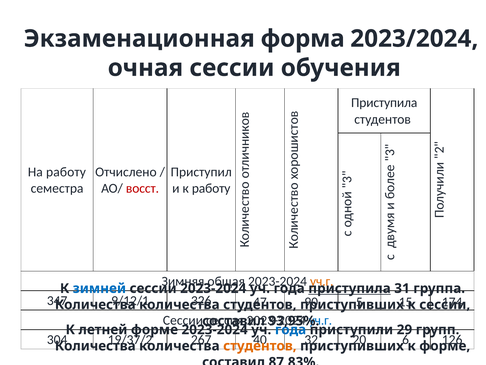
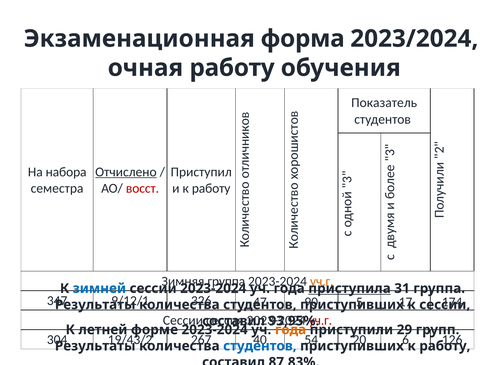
очная сессии: сессии -> работу
Приступила at (384, 103): Приступила -> Показатель
На работу: работу -> набора
Отчислено underline: none -> present
Зимняя общая: общая -> группа
15: 15 -> 17
Количества at (95, 304): Количества -> Результаты
уч.г at (320, 320) colour: blue -> red
года at (291, 329) colour: blue -> orange
19/37/2: 19/37/2 -> 19/43/2
32: 32 -> 54
Количества at (95, 346): Количества -> Результаты
студентов at (260, 346) colour: orange -> blue
приступивших к форме: форме -> работу
